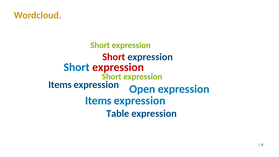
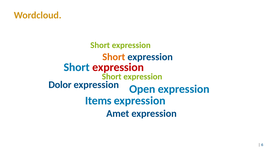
Short at (114, 57) colour: red -> orange
Items at (60, 85): Items -> Dolor
Table: Table -> Amet
